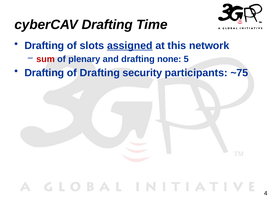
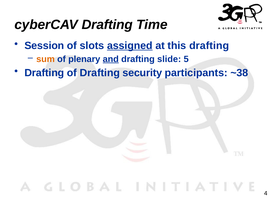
Drafting at (44, 46): Drafting -> Session
this network: network -> drafting
sum colour: red -> orange
and underline: none -> present
none: none -> slide
~75: ~75 -> ~38
